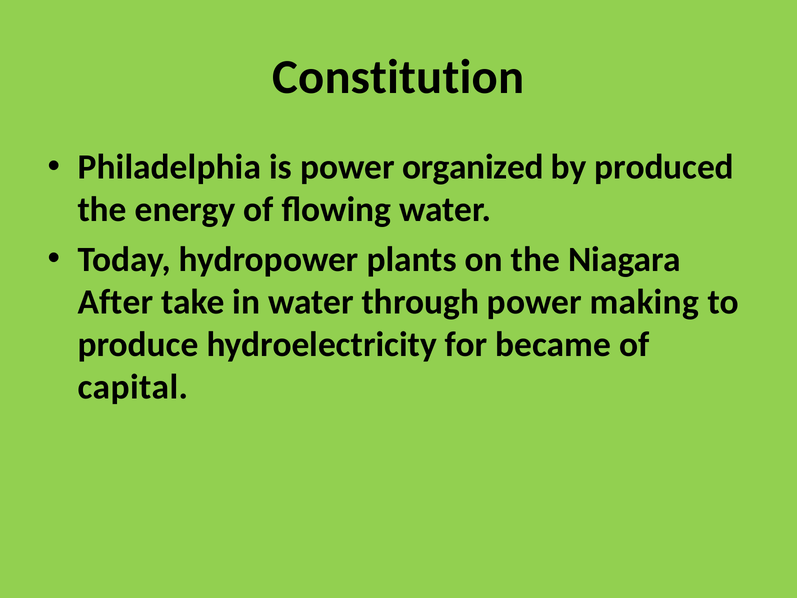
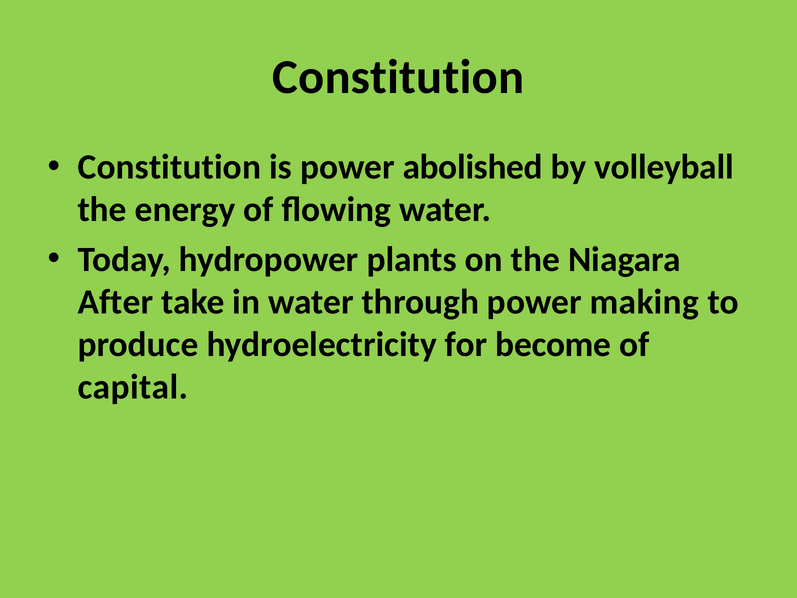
Philadelphia at (169, 167): Philadelphia -> Constitution
organized: organized -> abolished
produced: produced -> volleyball
became: became -> become
